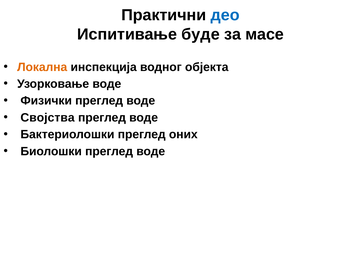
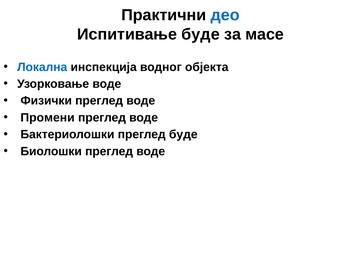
Локална colour: orange -> blue
Својства: Својства -> Промени
преглед оних: оних -> буде
